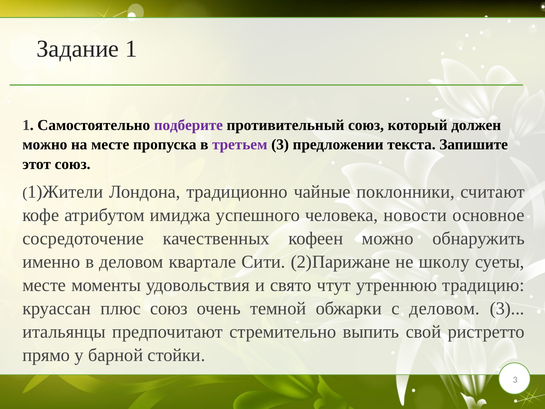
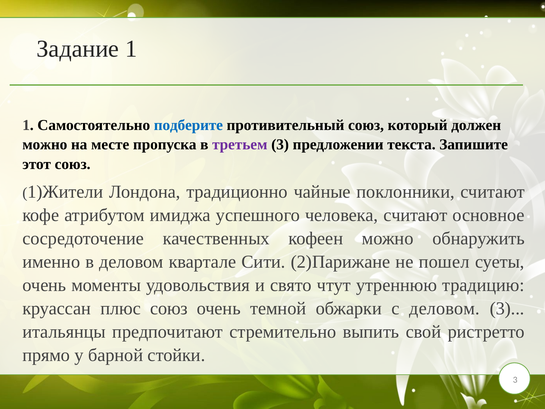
подберите colour: purple -> blue
человека новости: новости -> считают
школу: школу -> пошел
месте at (44, 285): месте -> очень
